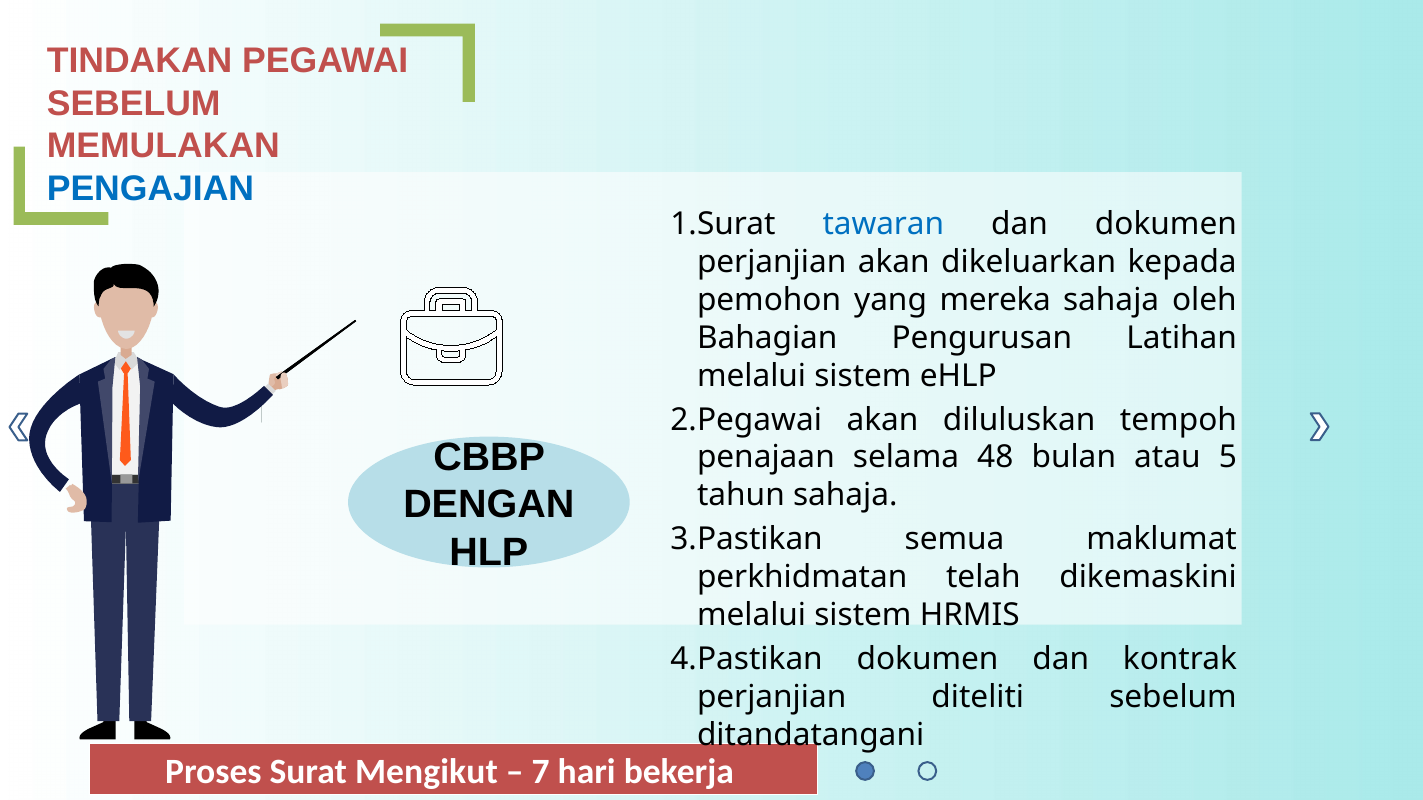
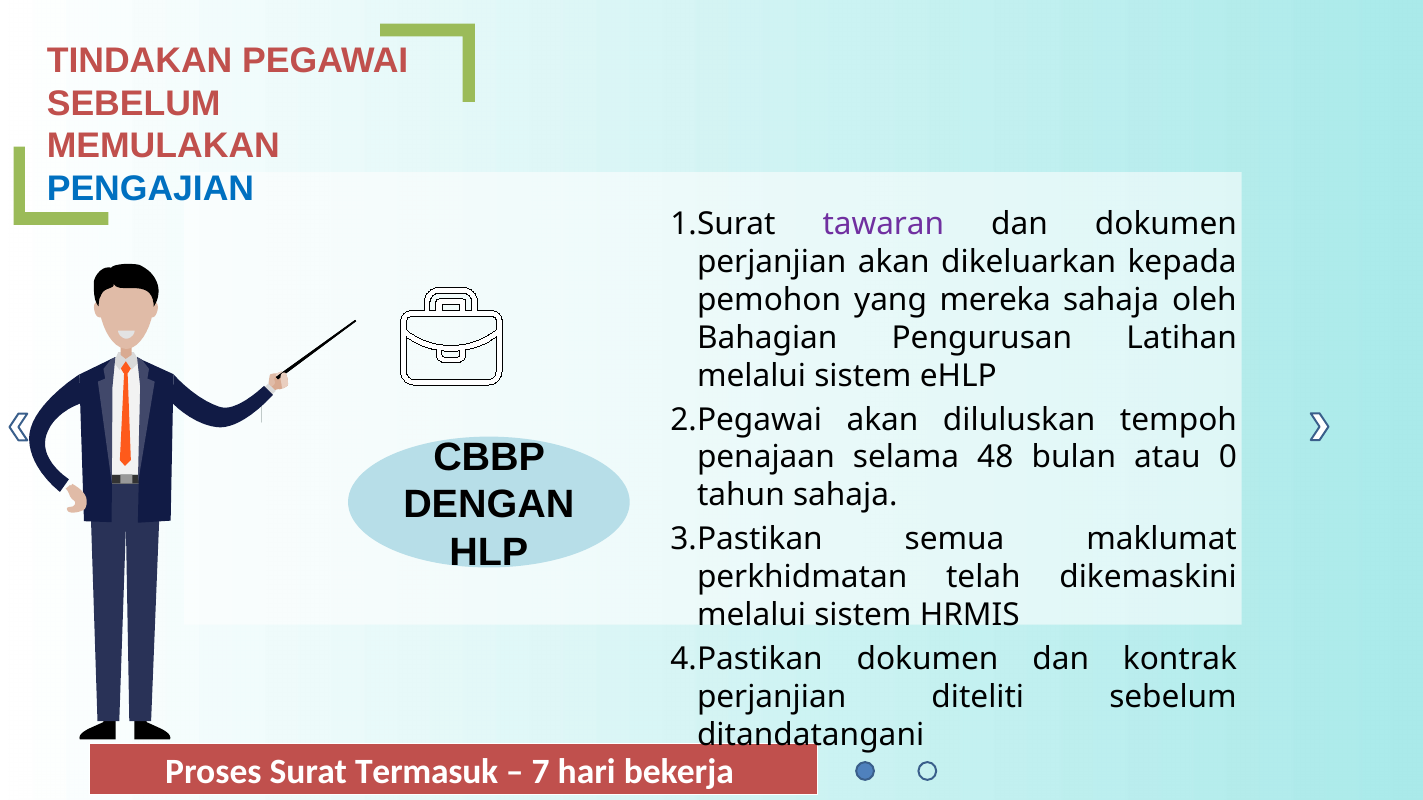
tawaran colour: blue -> purple
5: 5 -> 0
Mengikut: Mengikut -> Termasuk
